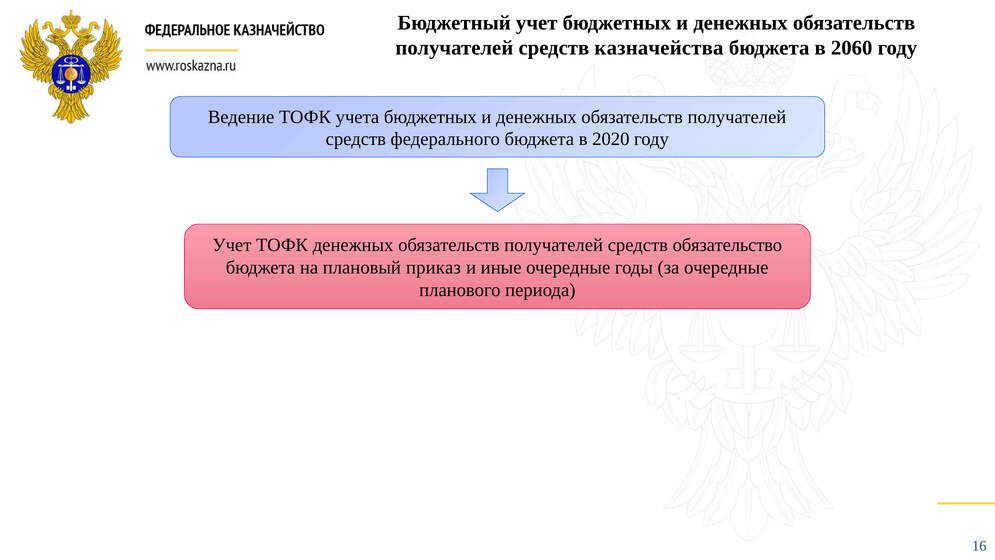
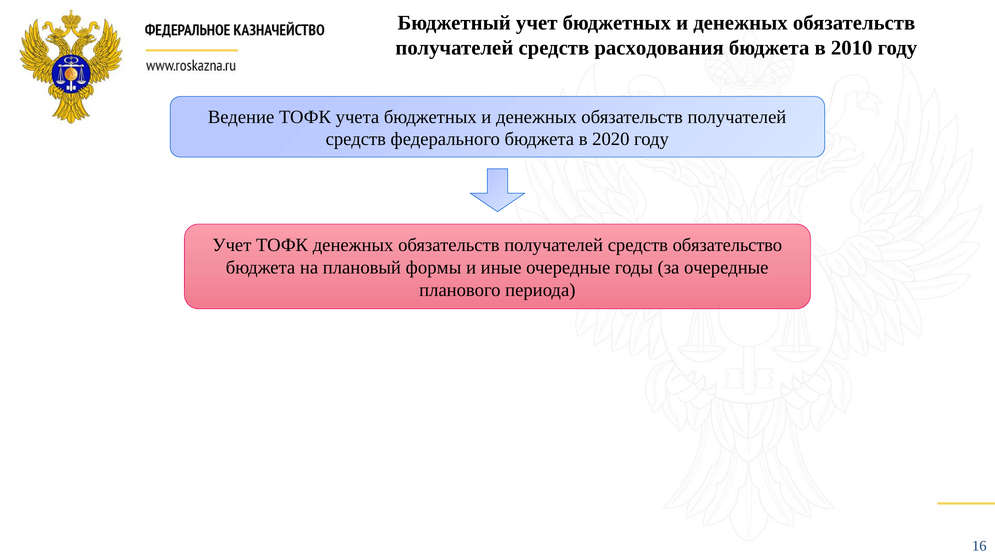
казначейства: казначейства -> расходования
2060: 2060 -> 2010
приказ: приказ -> формы
